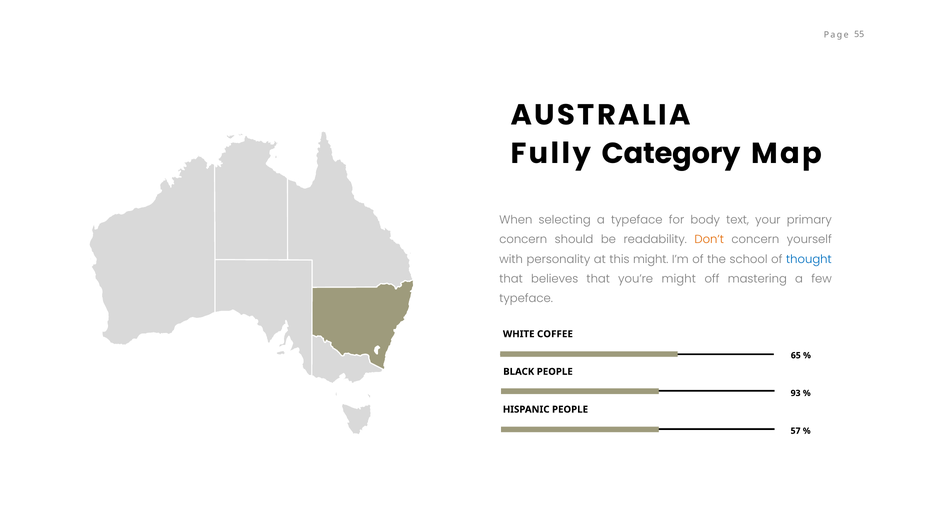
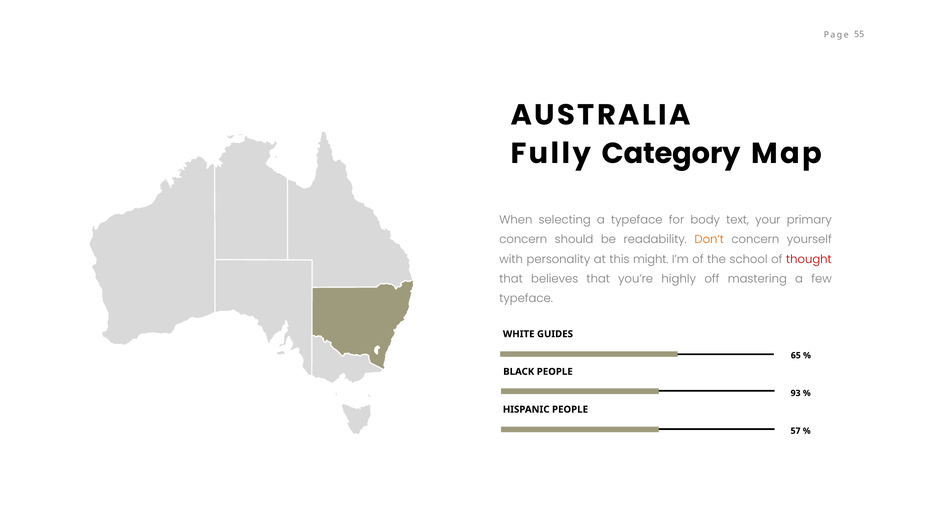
thought colour: blue -> red
you’re might: might -> highly
COFFEE: COFFEE -> GUIDES
